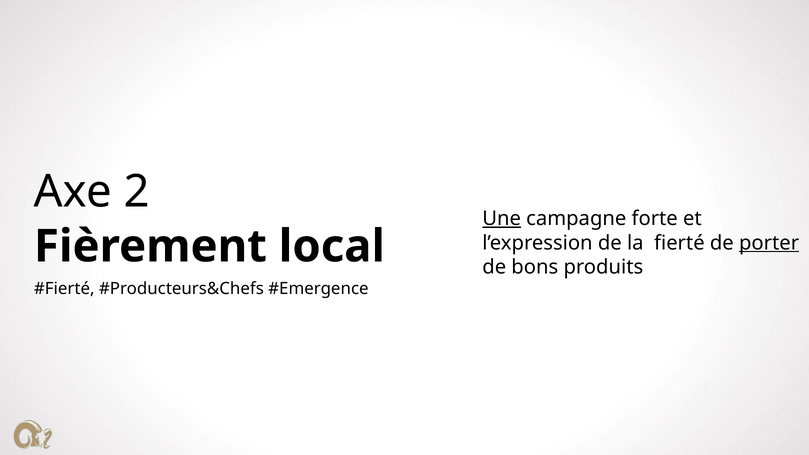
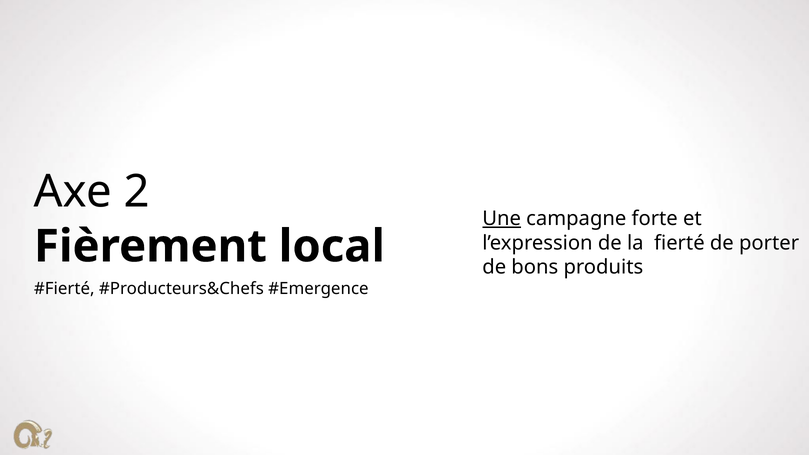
porter underline: present -> none
